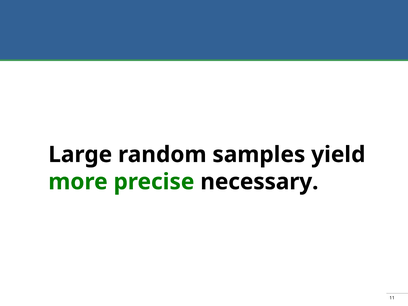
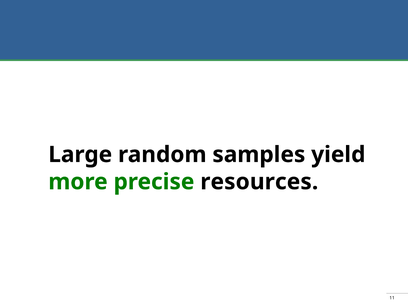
necessary: necessary -> resources
